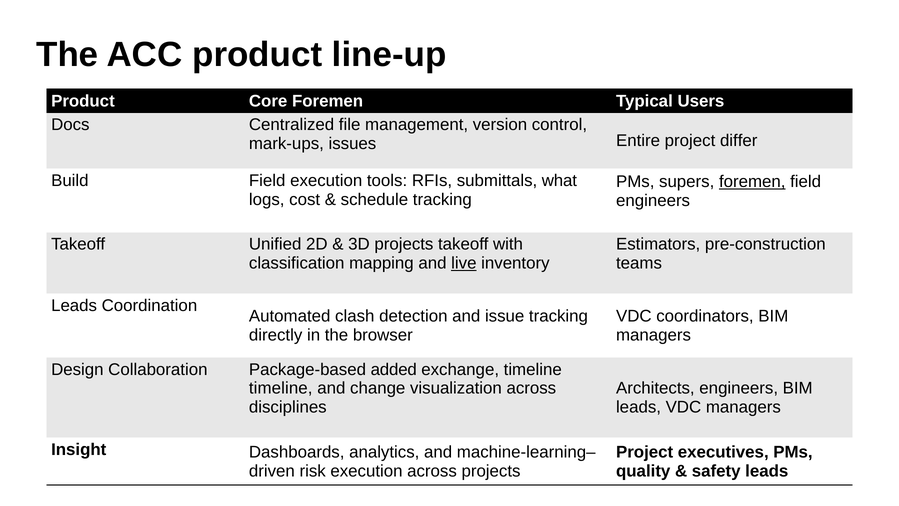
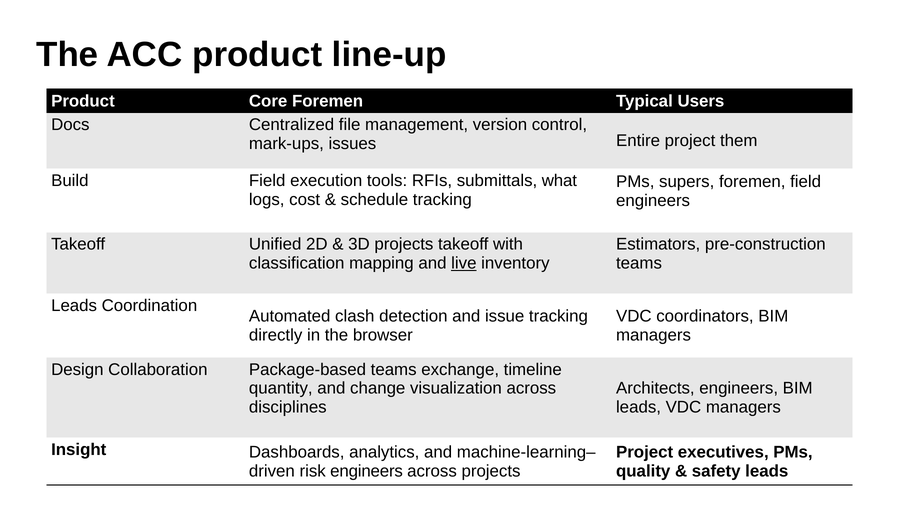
differ: differ -> them
foremen at (752, 182) underline: present -> none
Package-based added: added -> teams
timeline at (281, 388): timeline -> quantity
risk execution: execution -> engineers
